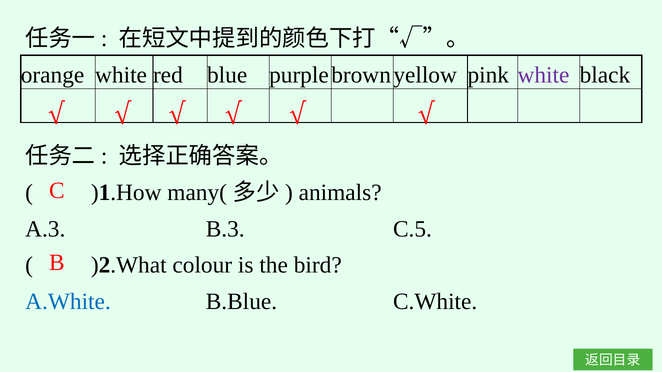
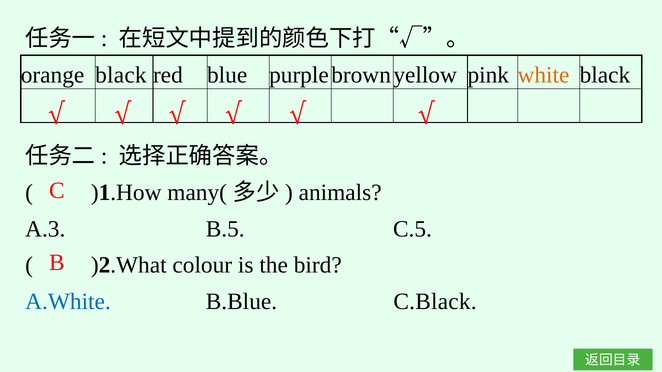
orange white: white -> black
white at (543, 75) colour: purple -> orange
B.3: B.3 -> B.5
C.White: C.White -> C.Black
